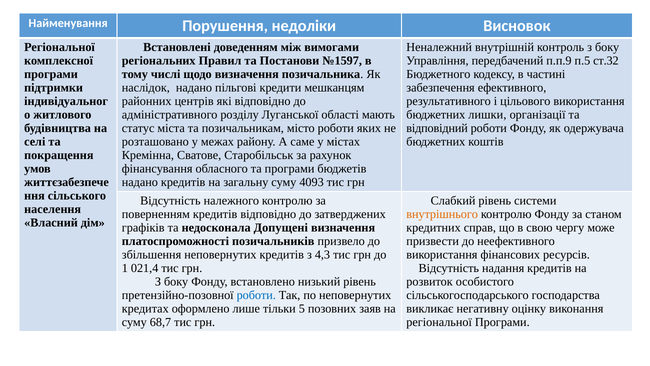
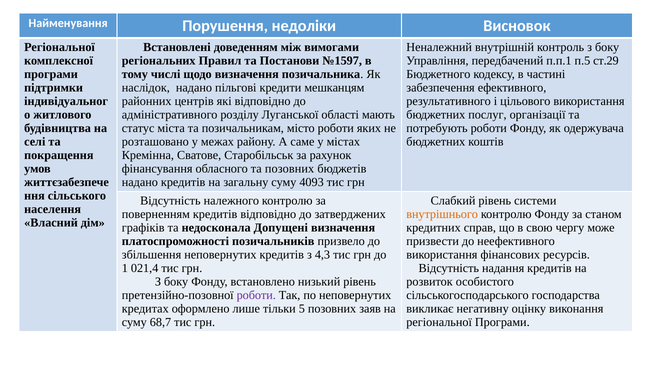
п.п.9: п.п.9 -> п.п.1
ст.32: ст.32 -> ст.29
лишки: лишки -> послуг
відповідний: відповідний -> потребують
та програми: програми -> позовних
роботи at (256, 295) colour: blue -> purple
